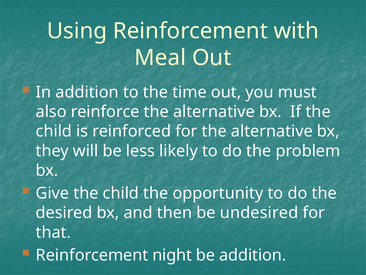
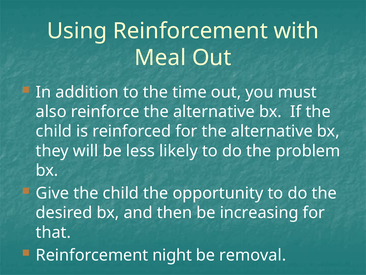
undesired: undesired -> increasing
be addition: addition -> removal
